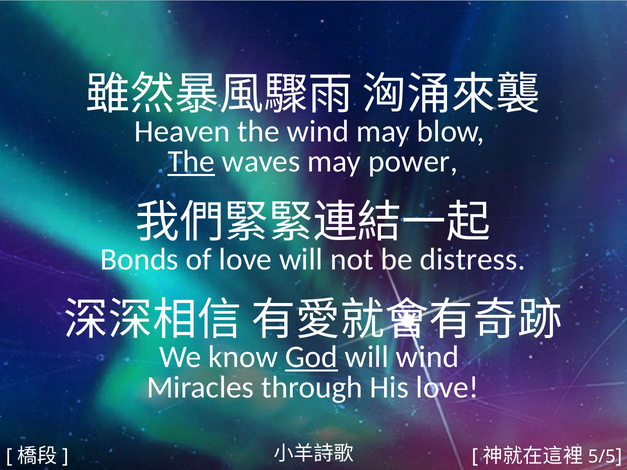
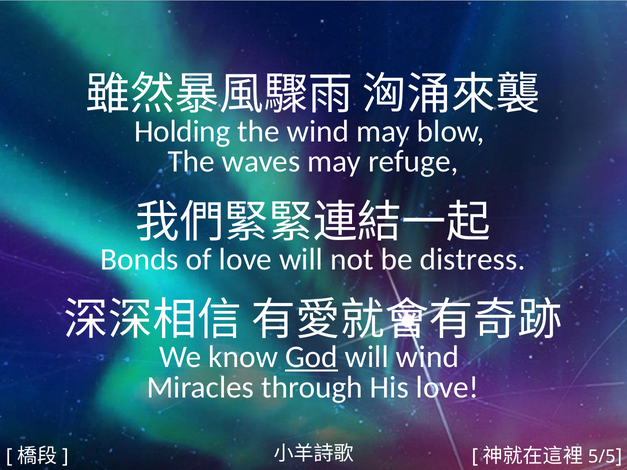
Heaven: Heaven -> Holding
The at (191, 162) underline: present -> none
power: power -> refuge
